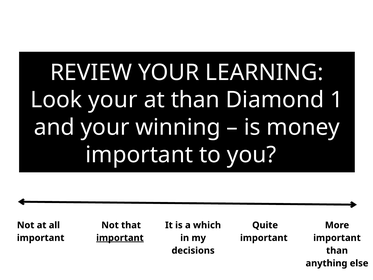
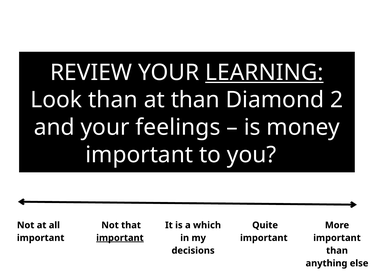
LEARNING underline: none -> present
Look your: your -> than
1: 1 -> 2
winning: winning -> feelings
